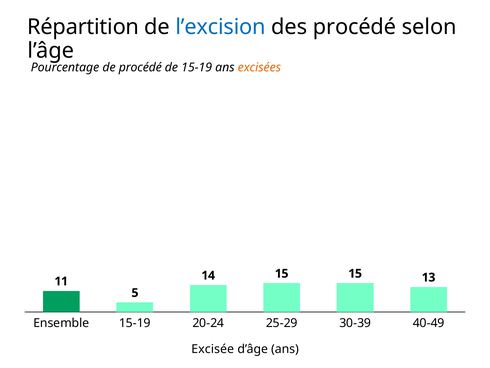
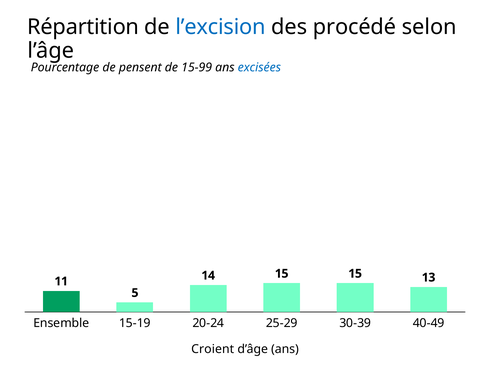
de procédé: procédé -> pensent
de 15-19: 15-19 -> 15-99
excisées colour: orange -> blue
Excisée: Excisée -> Croient
